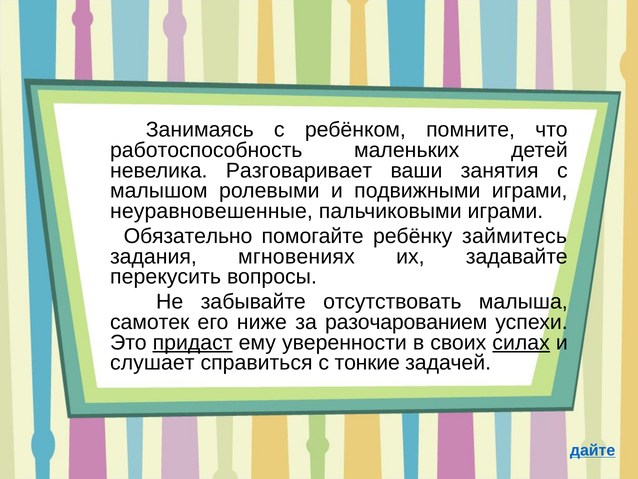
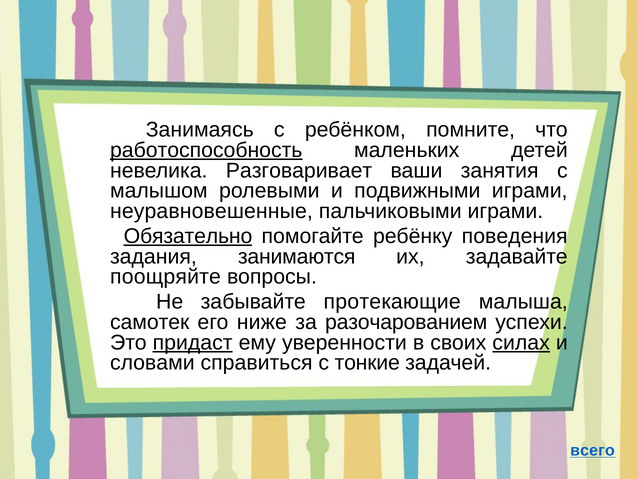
работоспособность underline: none -> present
Обязательно underline: none -> present
займитесь: займитесь -> поведения
мгновениях: мгновениях -> занимаются
перекусить: перекусить -> поощряйте
отсутствовать: отсутствовать -> протекающие
слушает: слушает -> словами
дайте: дайте -> всего
